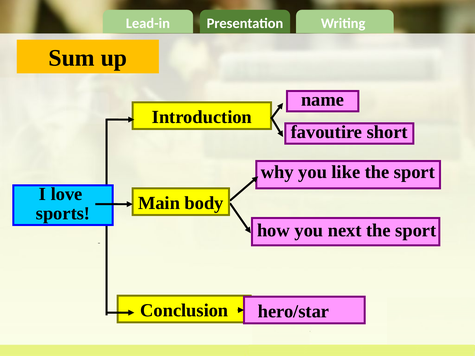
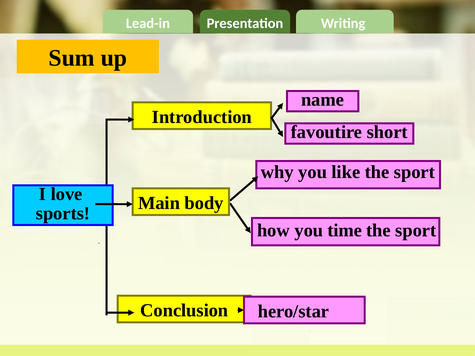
next: next -> time
